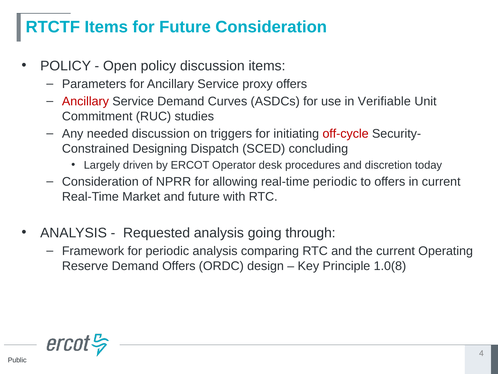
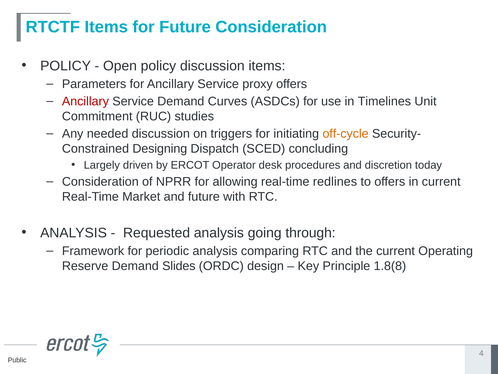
Verifiable: Verifiable -> Timelines
off-cycle colour: red -> orange
real-time periodic: periodic -> redlines
Demand Offers: Offers -> Slides
1.0(8: 1.0(8 -> 1.8(8
